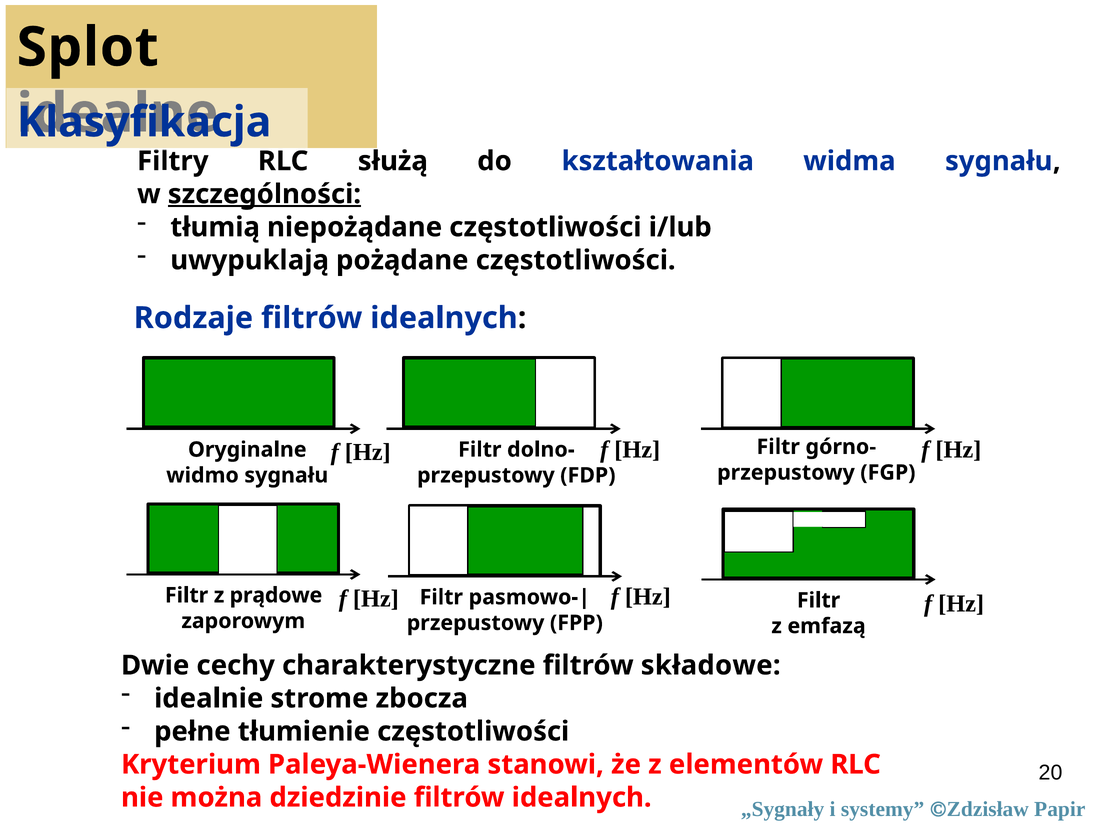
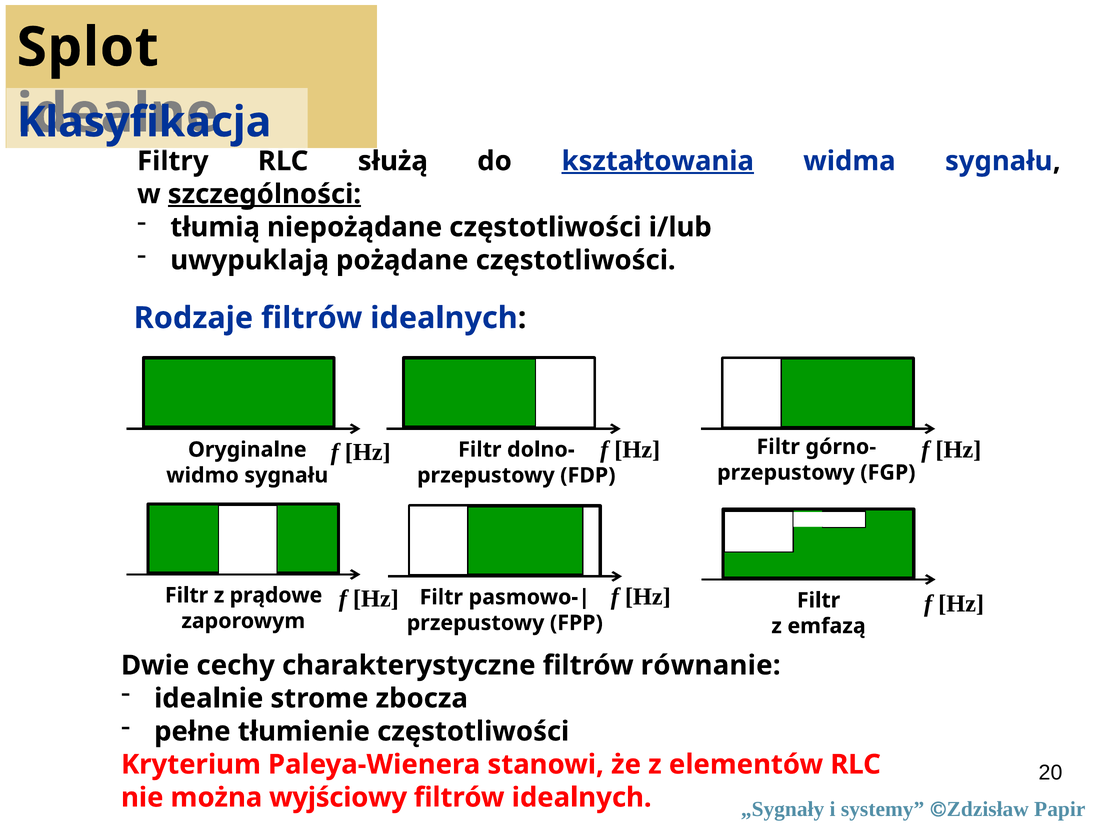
kształtowania underline: none -> present
składowe: składowe -> równanie
dziedzinie: dziedzinie -> wyjściowy
